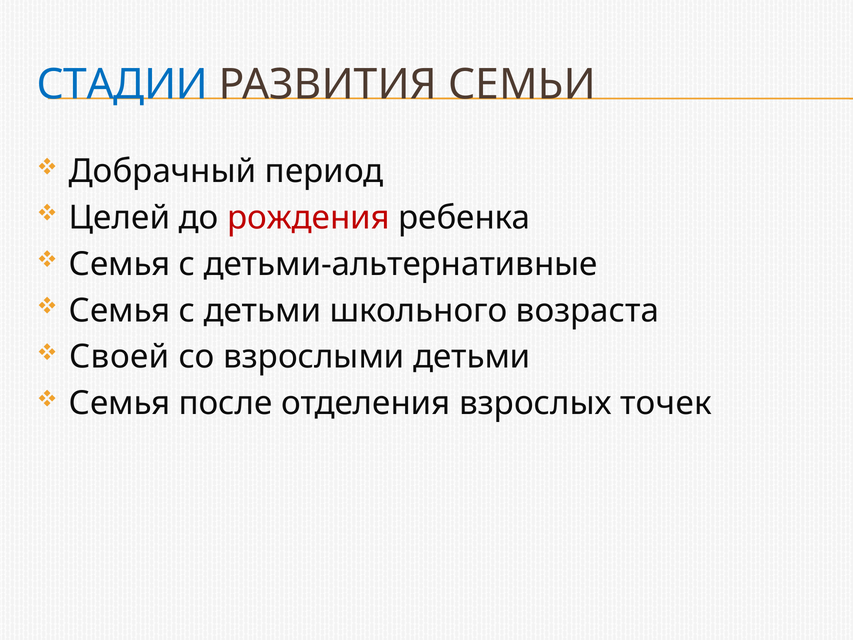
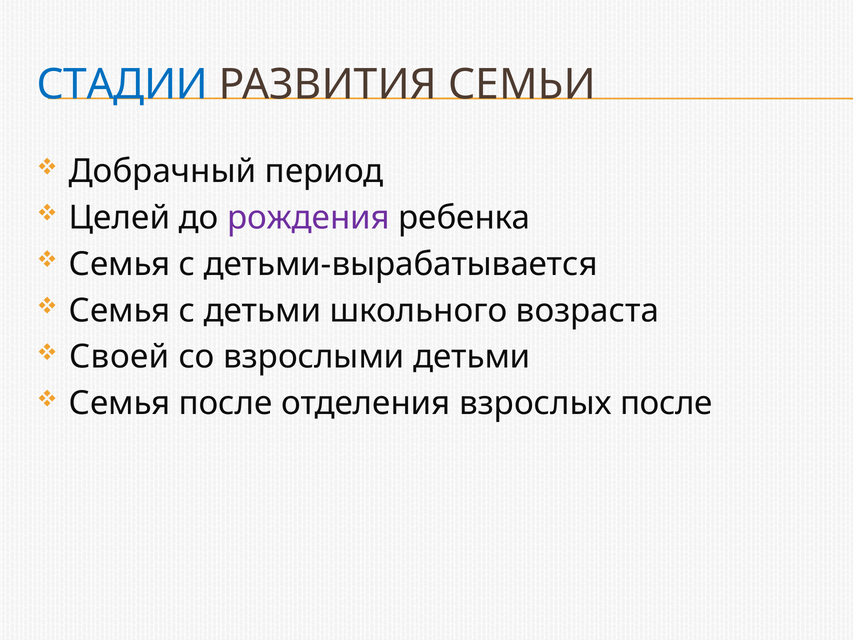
рождения colour: red -> purple
детьми-альтернативные: детьми-альтернативные -> детьми-вырабатывается
взрослых точек: точек -> после
